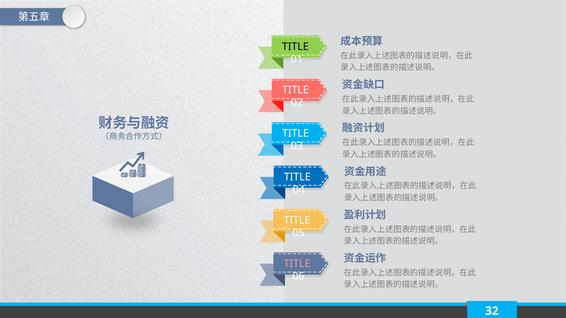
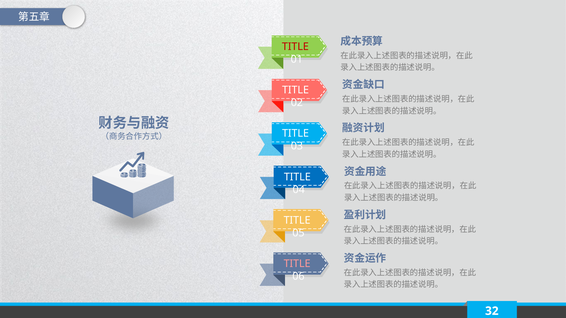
TITLE at (295, 47) colour: black -> red
